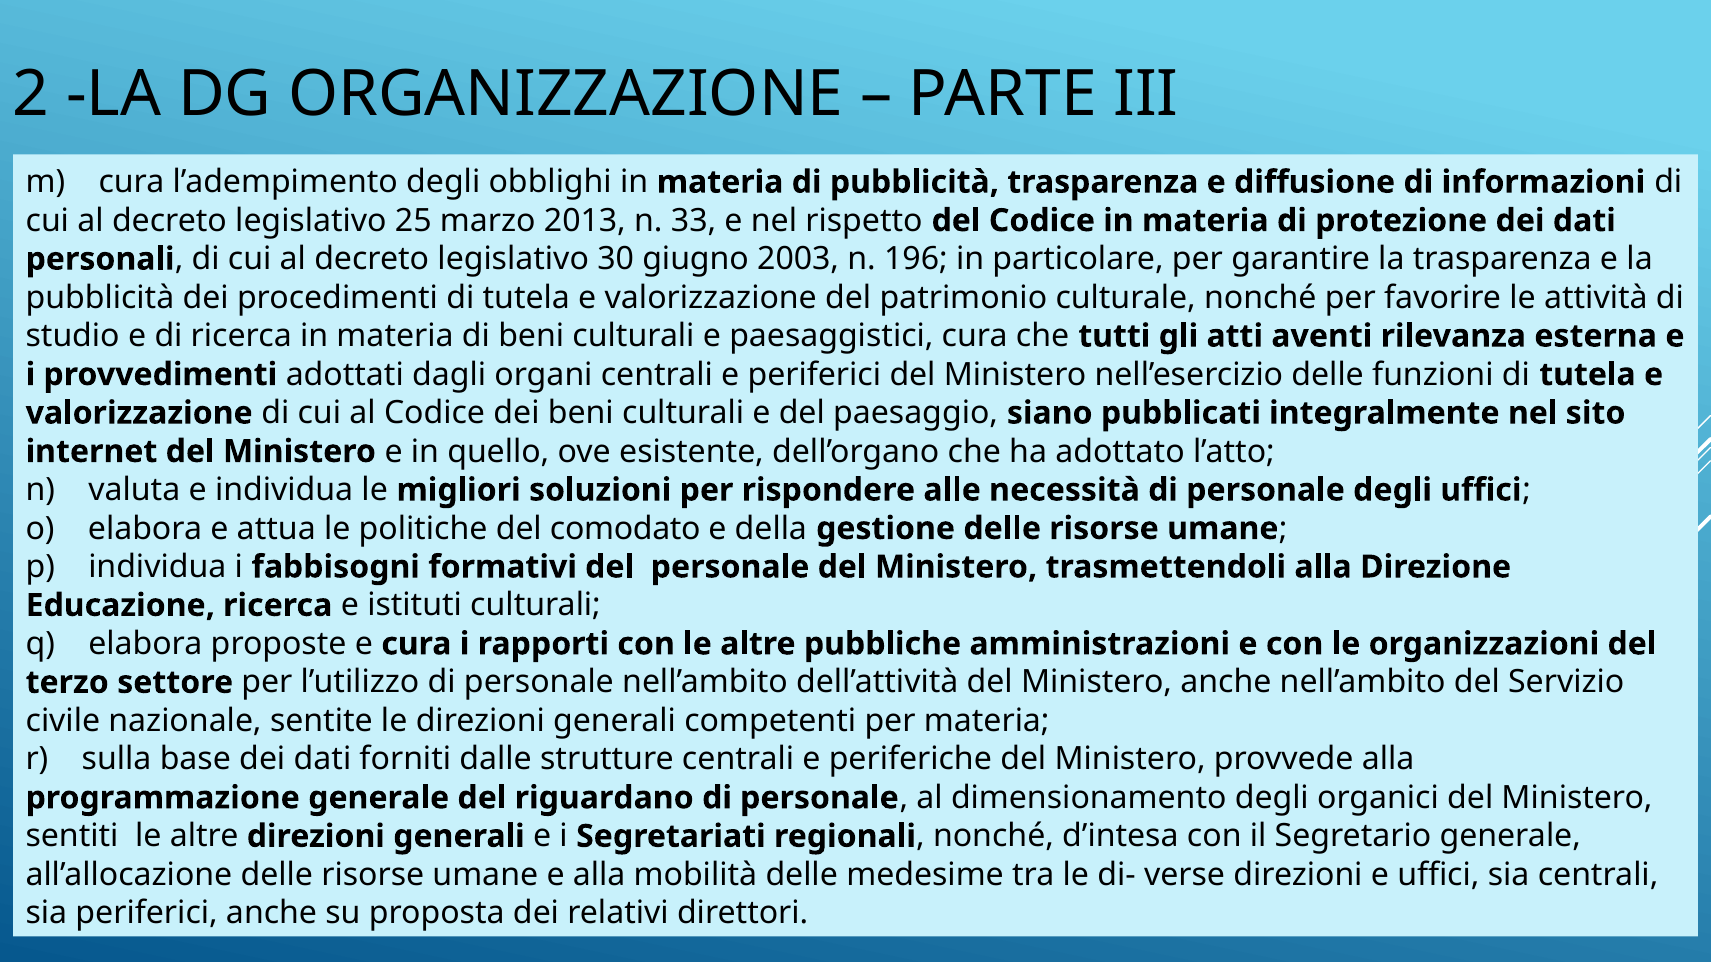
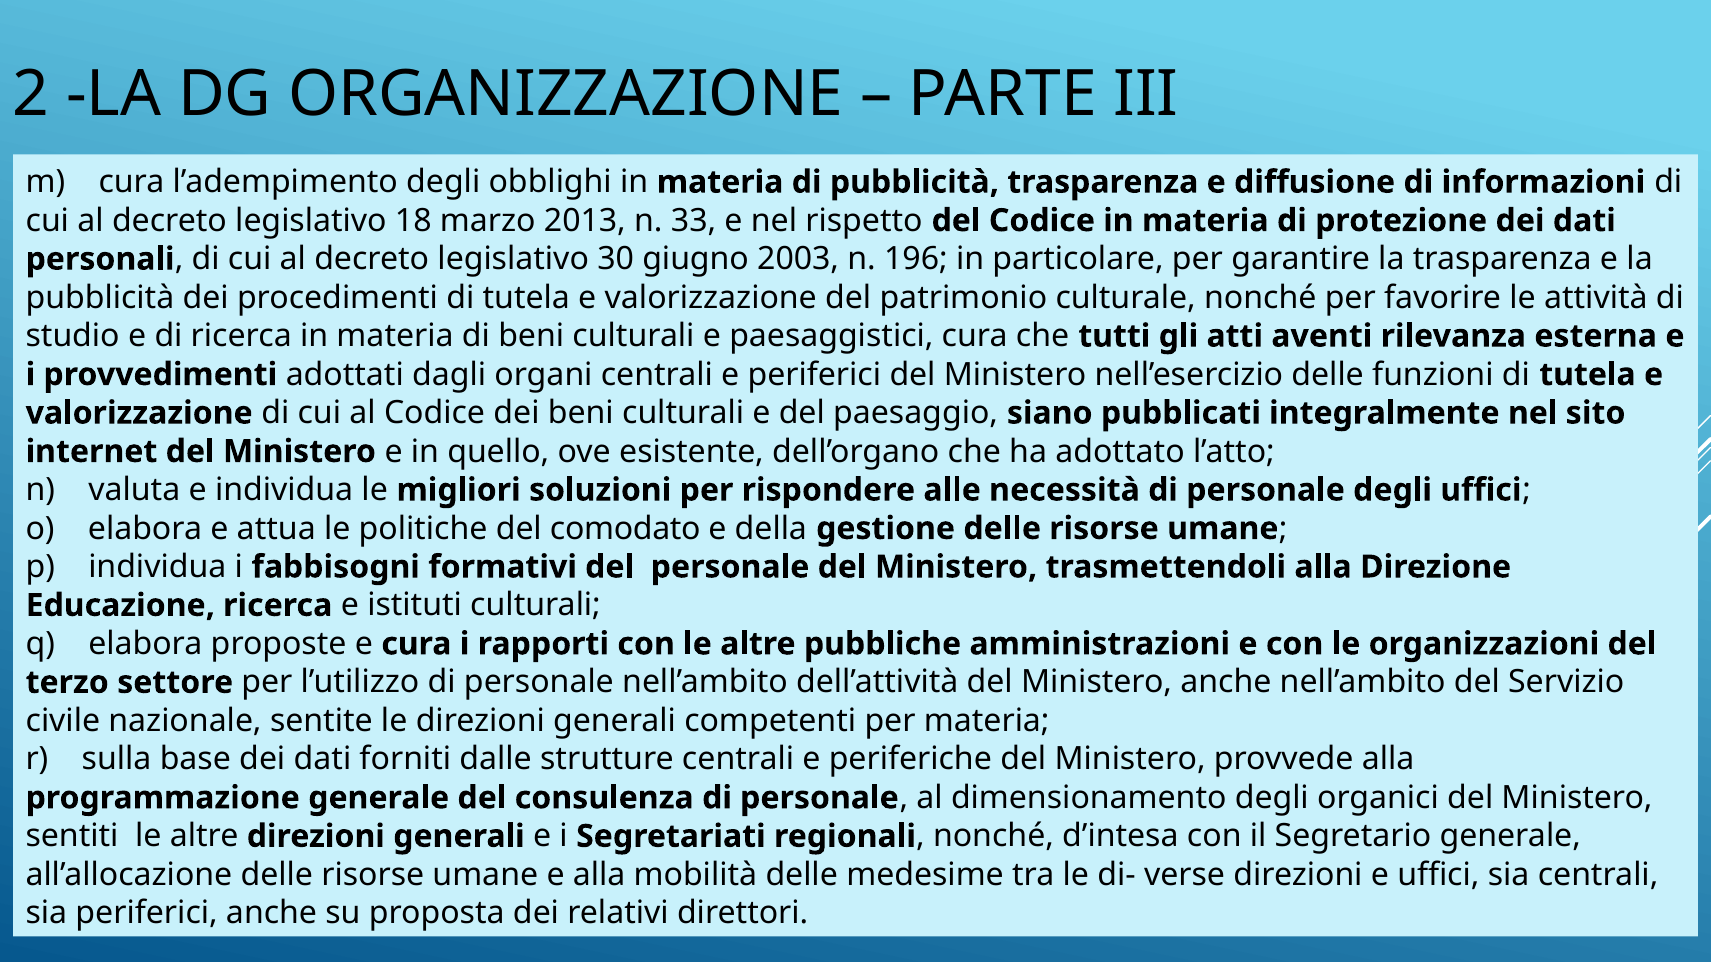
25: 25 -> 18
riguardano: riguardano -> consulenza
